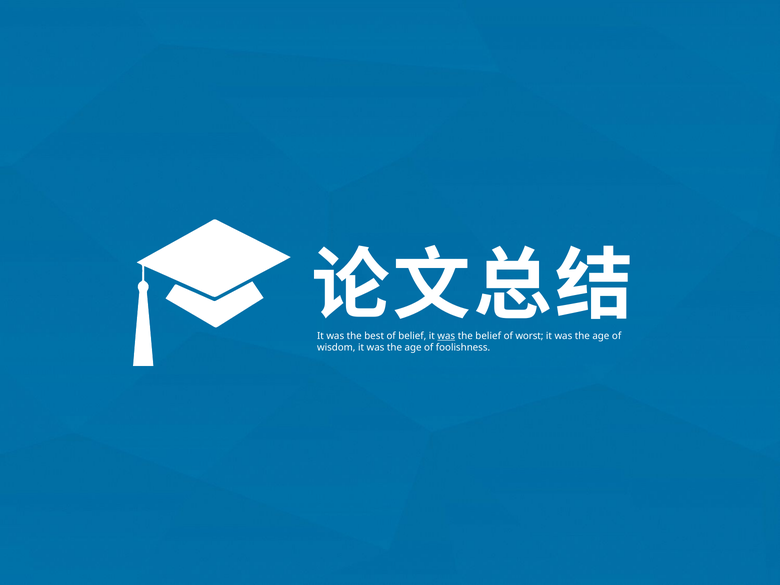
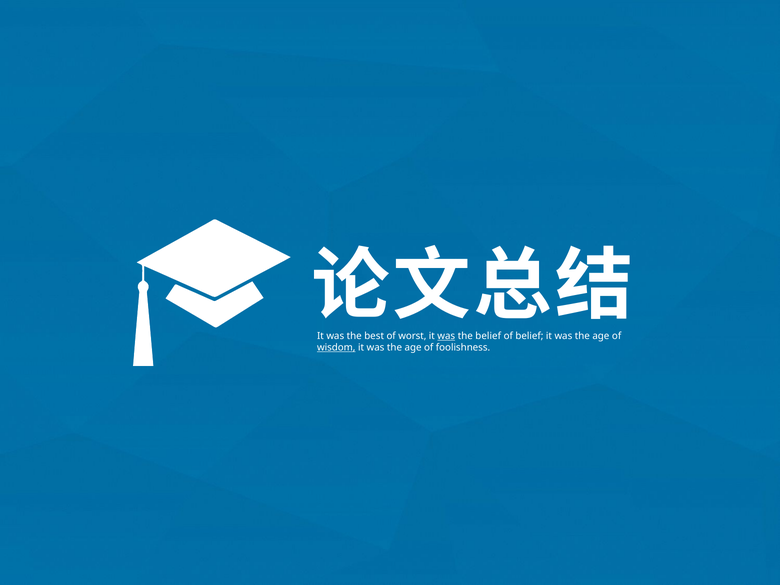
of belief: belief -> worst
of worst: worst -> belief
wisdom underline: none -> present
